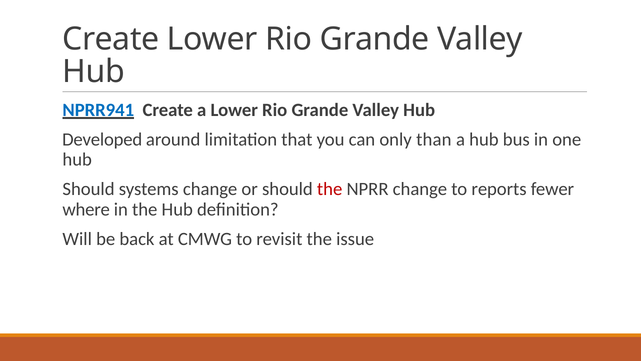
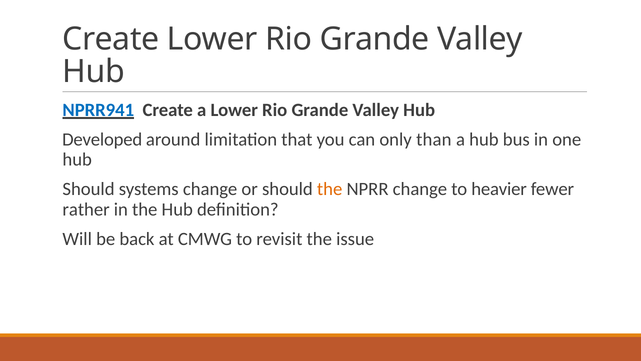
the at (330, 189) colour: red -> orange
reports: reports -> heavier
where: where -> rather
